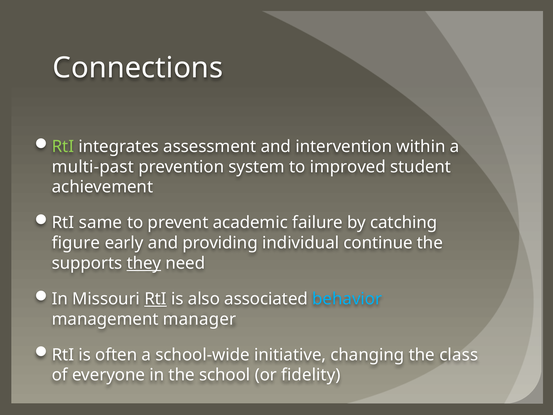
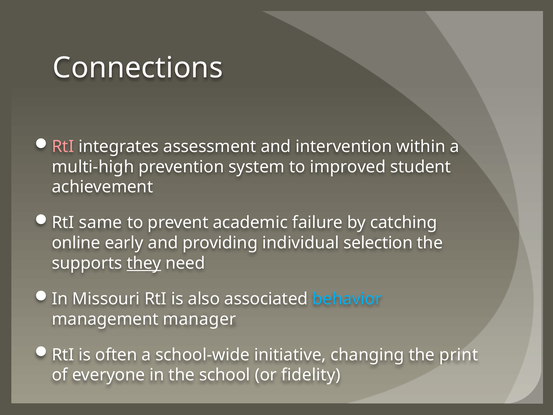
RtI at (63, 146) colour: light green -> pink
multi-past: multi-past -> multi-high
figure: figure -> online
continue: continue -> selection
RtI at (156, 299) underline: present -> none
class: class -> print
